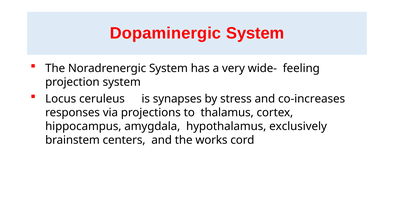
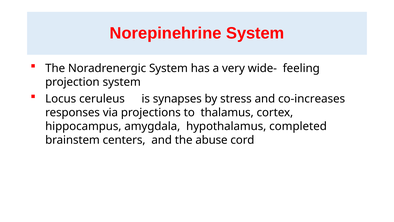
Dopaminergic: Dopaminergic -> Norepinehrine
exclusively: exclusively -> completed
works: works -> abuse
